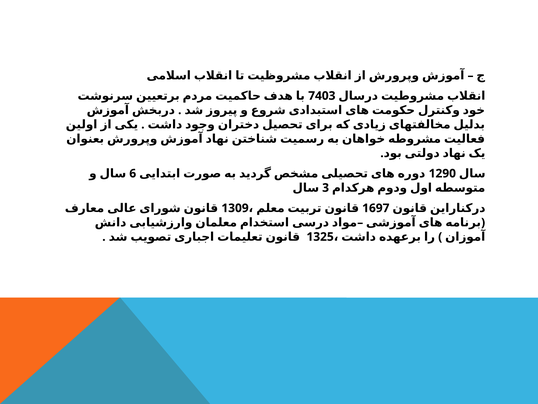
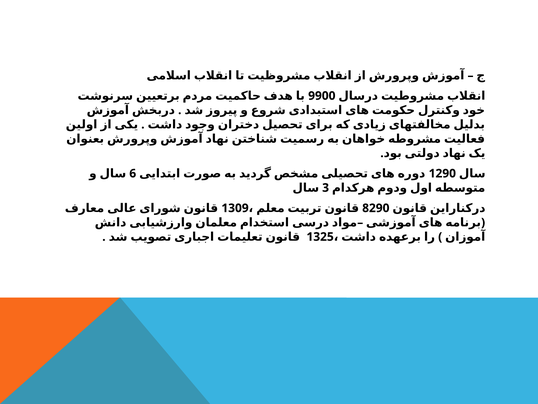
7403: 7403 -> 9900
1697: 1697 -> 8290
